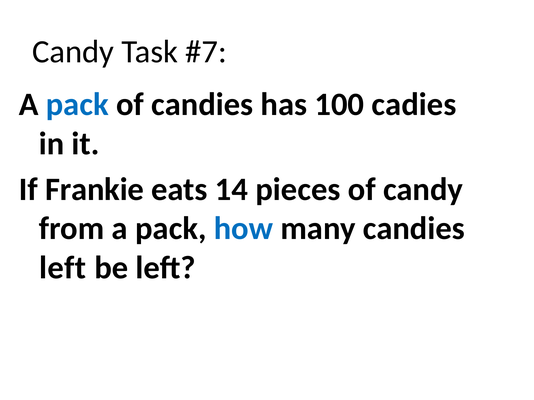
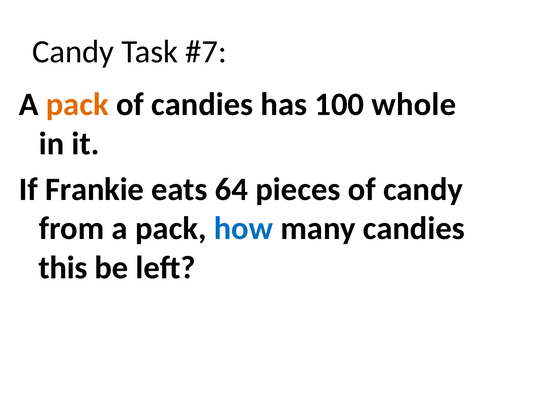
pack at (77, 105) colour: blue -> orange
cadies: cadies -> whole
14: 14 -> 64
left at (63, 268): left -> this
